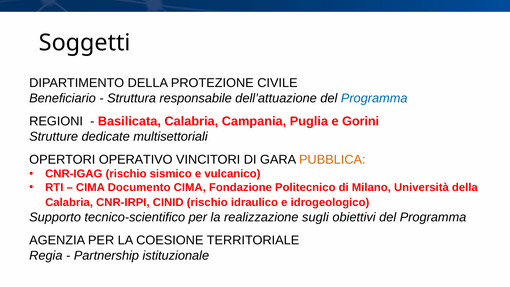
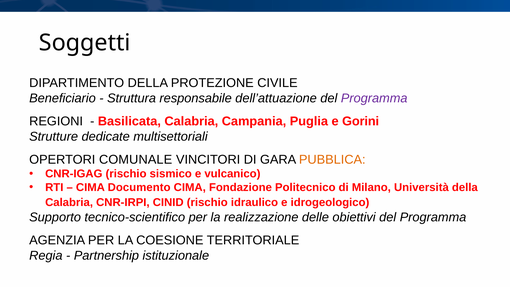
Programma at (374, 98) colour: blue -> purple
OPERATIVO: OPERATIVO -> COMUNALE
sugli: sugli -> delle
